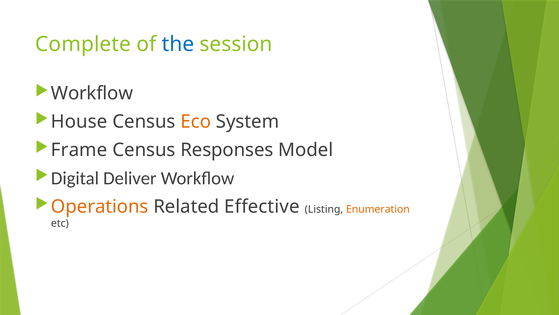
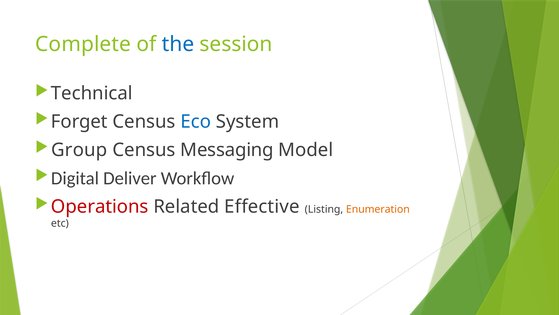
Workflow at (92, 93): Workflow -> Technical
House: House -> Forget
Eco colour: orange -> blue
Frame: Frame -> Group
Responses: Responses -> Messaging
Operations colour: orange -> red
